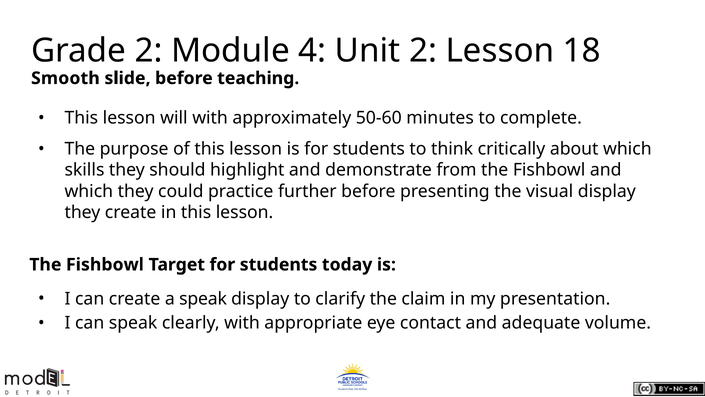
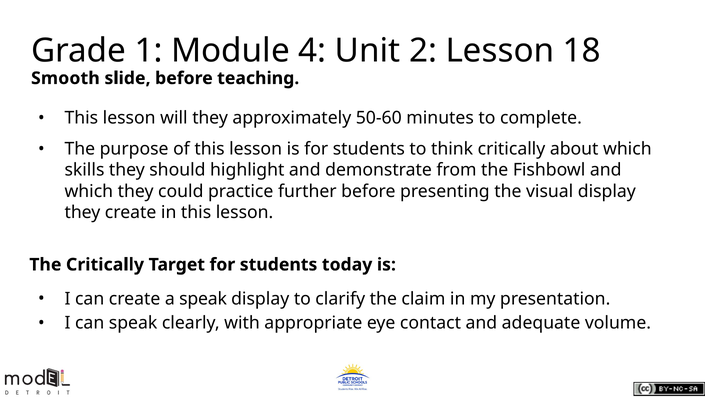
Grade 2: 2 -> 1
will with: with -> they
Fishbowl at (105, 264): Fishbowl -> Critically
